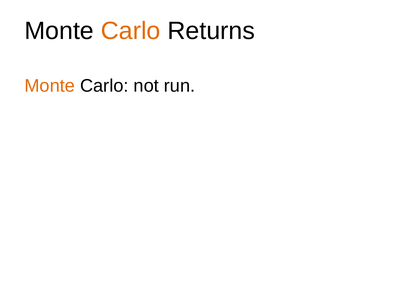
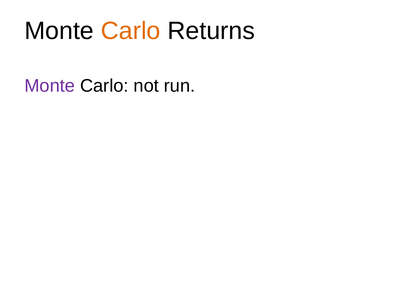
Monte at (50, 86) colour: orange -> purple
